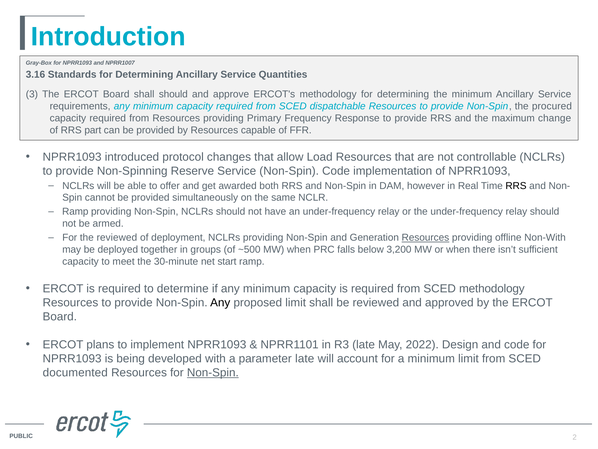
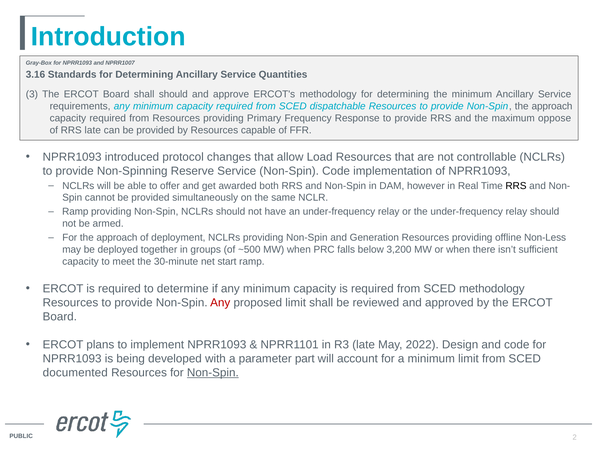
Non-Spin the procured: procured -> approach
change: change -> oppose
RRS part: part -> late
For the reviewed: reviewed -> approach
Resources at (425, 237) underline: present -> none
Non-With: Non-With -> Non-Less
Any at (220, 302) colour: black -> red
parameter late: late -> part
